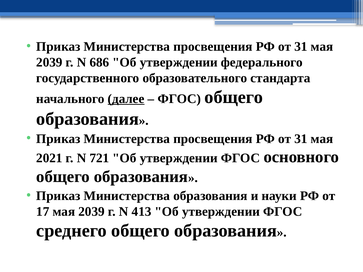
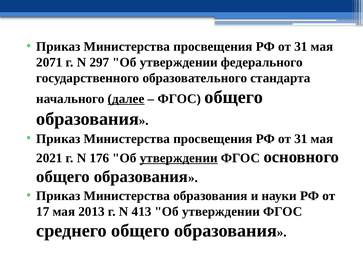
2039 at (49, 62): 2039 -> 2071
686: 686 -> 297
721: 721 -> 176
утверждении at (179, 158) underline: none -> present
17 мая 2039: 2039 -> 2013
